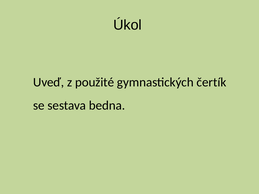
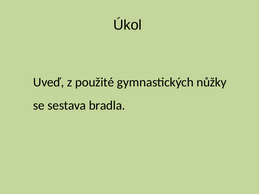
čertík: čertík -> nůžky
bedna: bedna -> bradla
